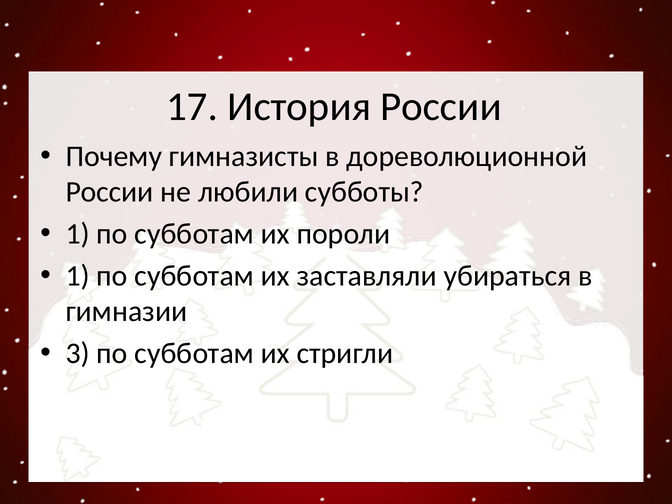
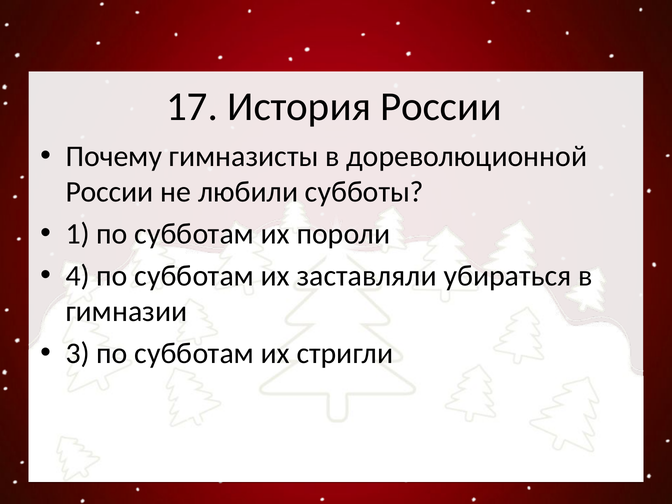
1 at (78, 276): 1 -> 4
